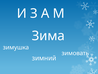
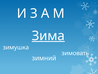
Зима underline: none -> present
